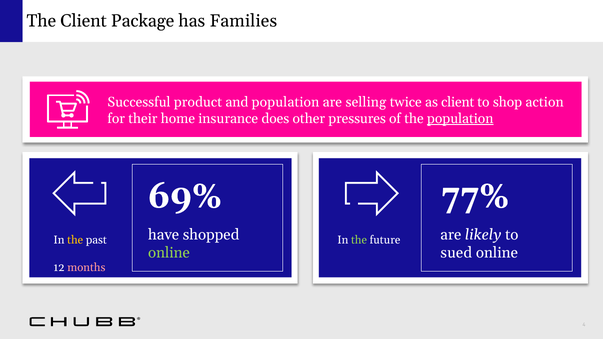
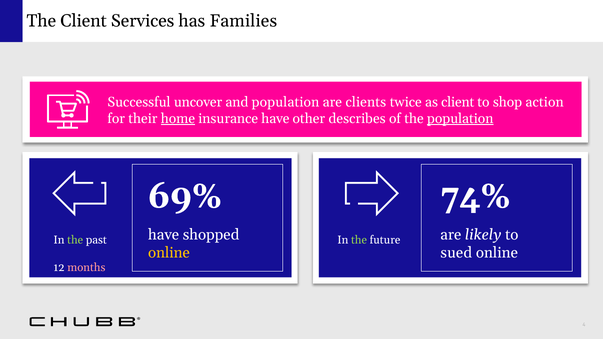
Package: Package -> Services
product: product -> uncover
selling: selling -> clients
home underline: none -> present
insurance does: does -> have
pressures: pressures -> describes
77%: 77% -> 74%
the at (75, 240) colour: yellow -> light green
online at (169, 253) colour: light green -> yellow
